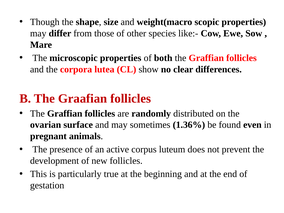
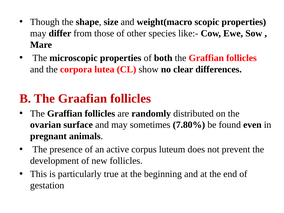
1.36%: 1.36% -> 7.80%
